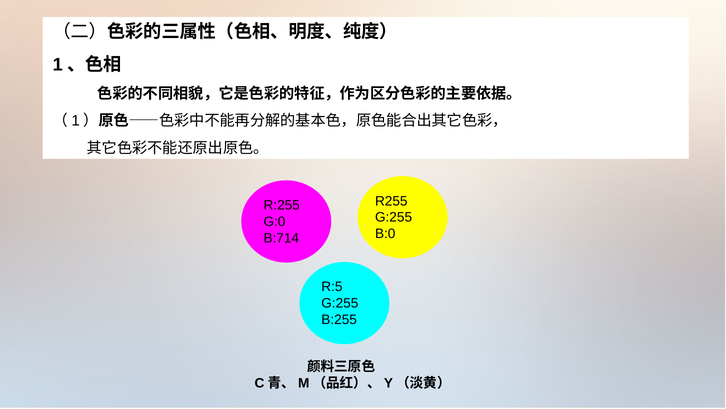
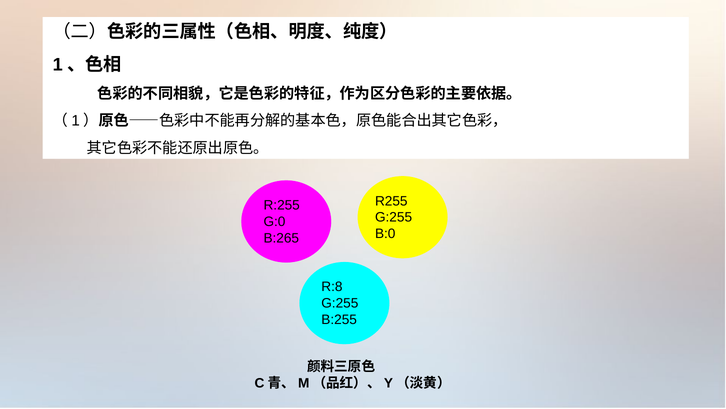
B:714: B:714 -> B:265
R:5: R:5 -> R:8
